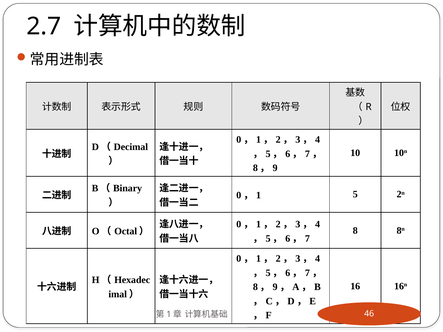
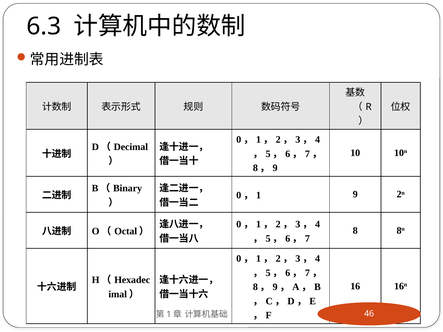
2.7: 2.7 -> 6.3
5 at (355, 195): 5 -> 9
